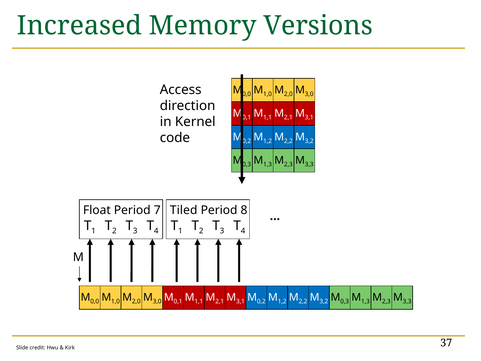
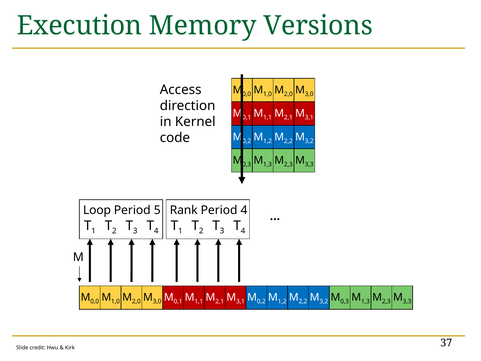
Increased: Increased -> Execution
Float: Float -> Loop
7: 7 -> 5
Tiled: Tiled -> Rank
Period 8: 8 -> 4
